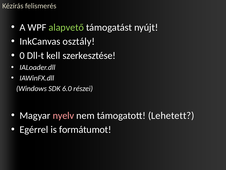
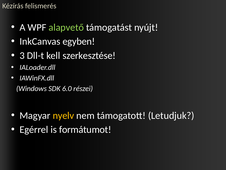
osztály: osztály -> egyben
0: 0 -> 3
nyelv colour: pink -> yellow
Lehetett: Lehetett -> Letudjuk
